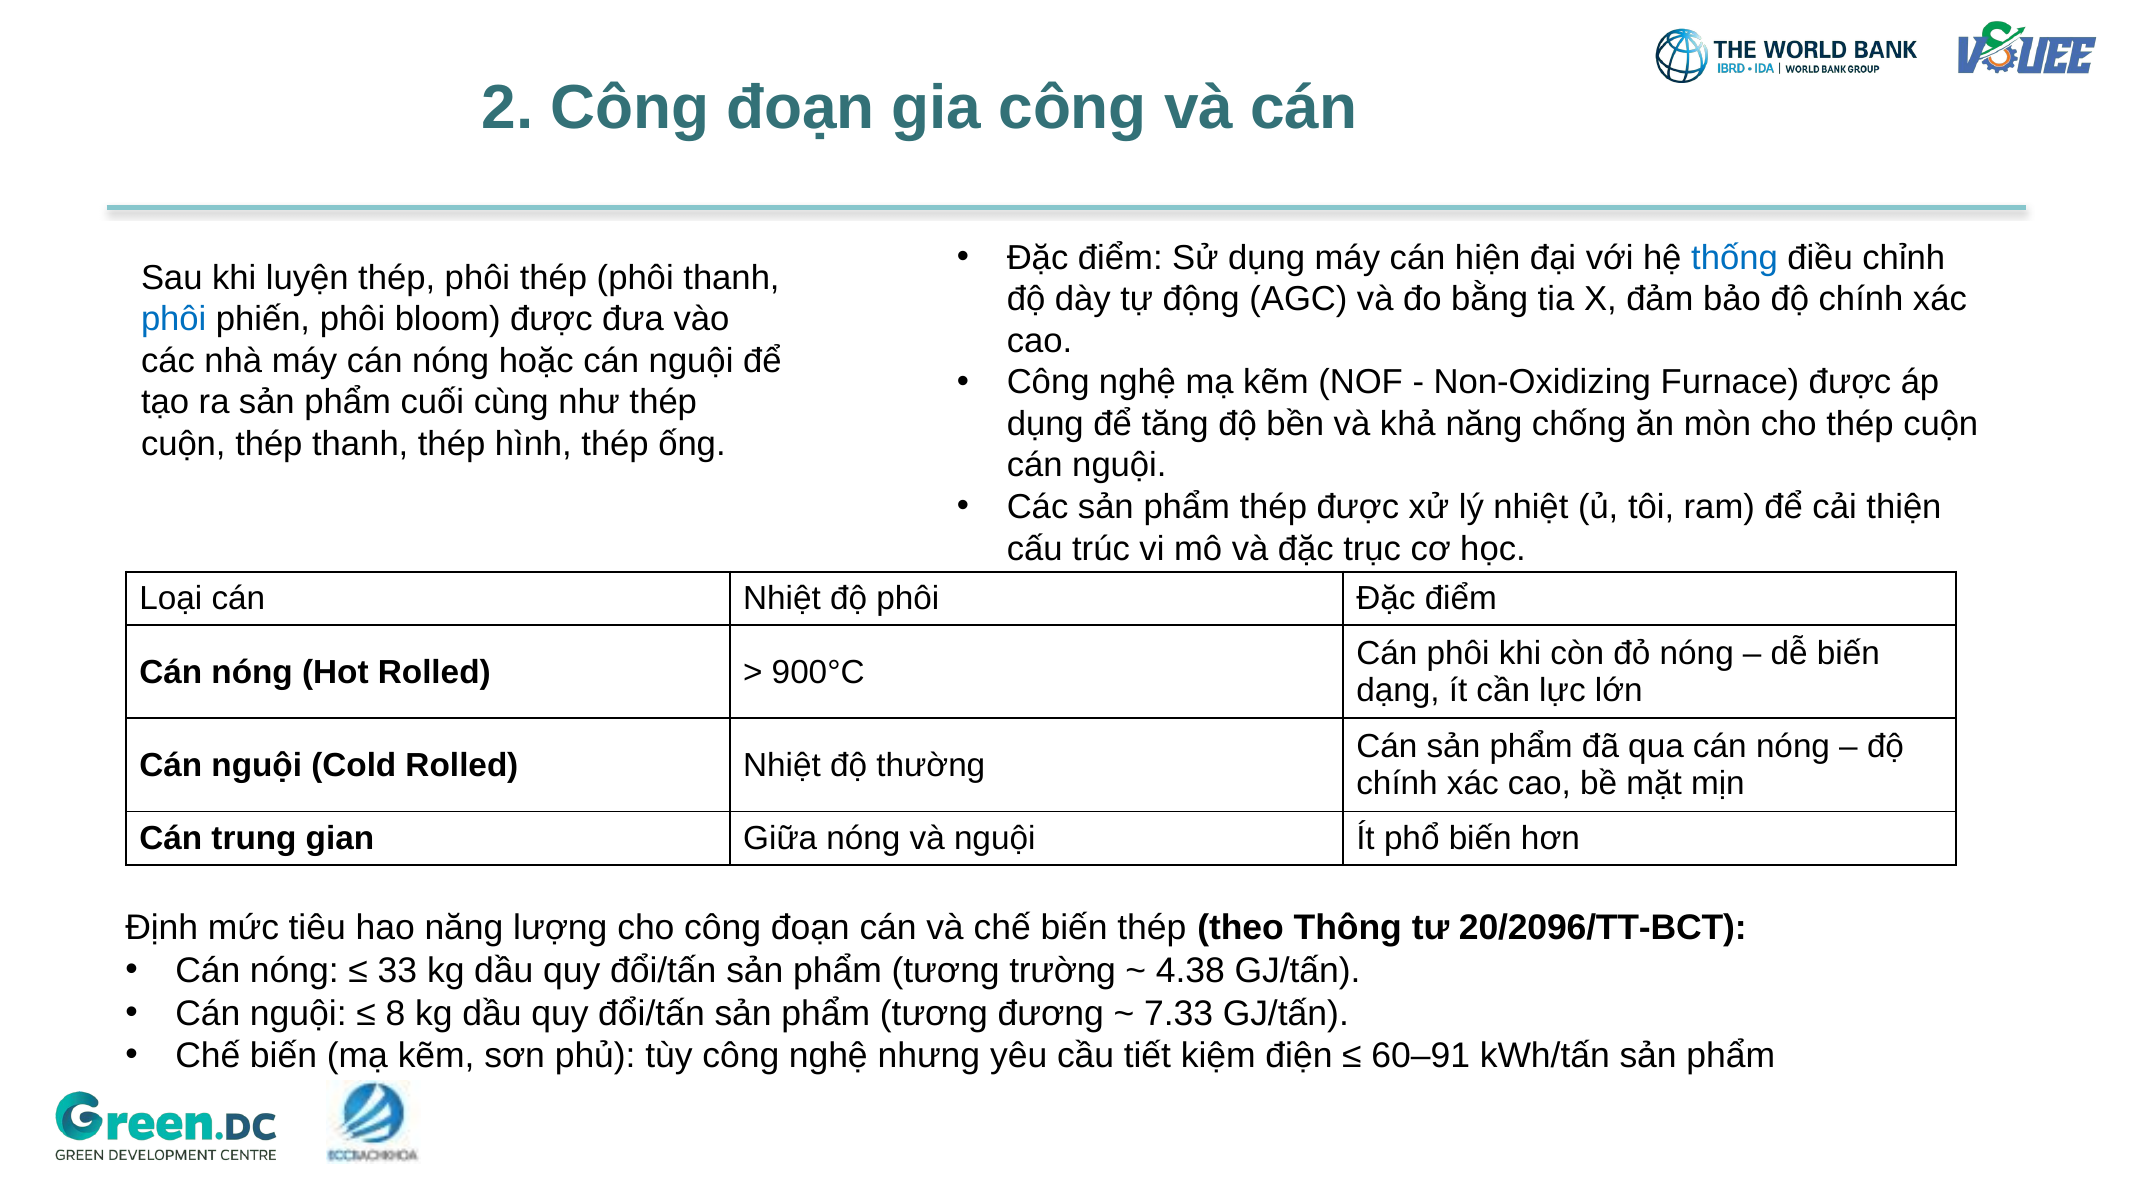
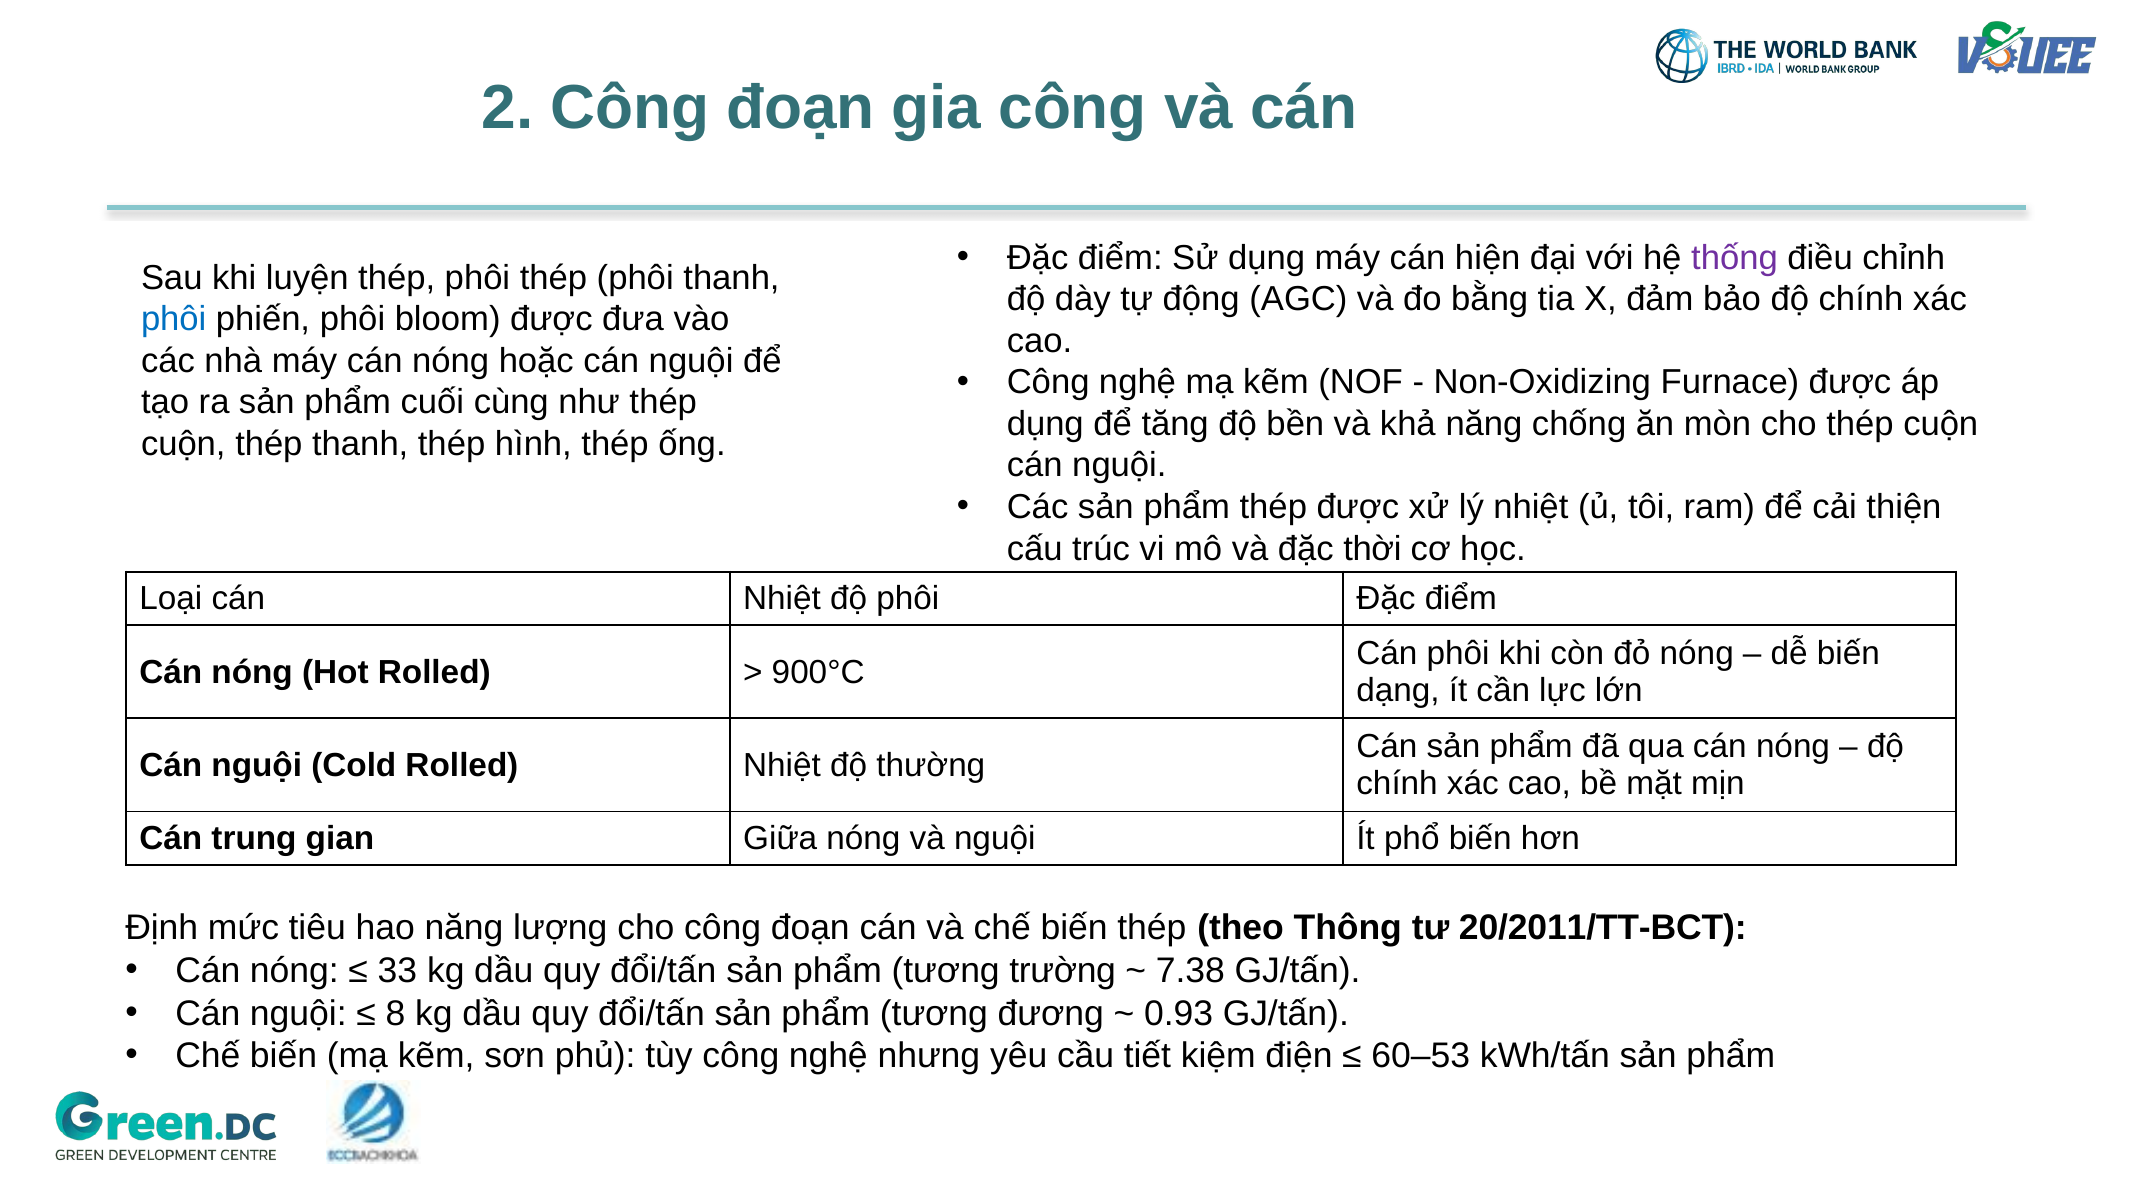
thống colour: blue -> purple
trục: trục -> thời
20/2096/TT-BCT: 20/2096/TT-BCT -> 20/2011/TT-BCT
4.38: 4.38 -> 7.38
7.33: 7.33 -> 0.93
60–91: 60–91 -> 60–53
